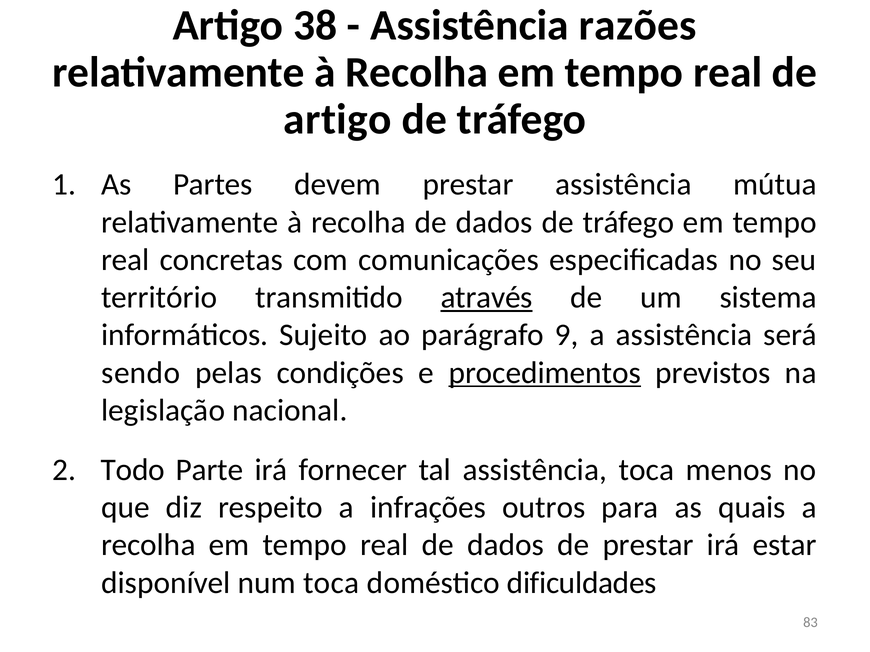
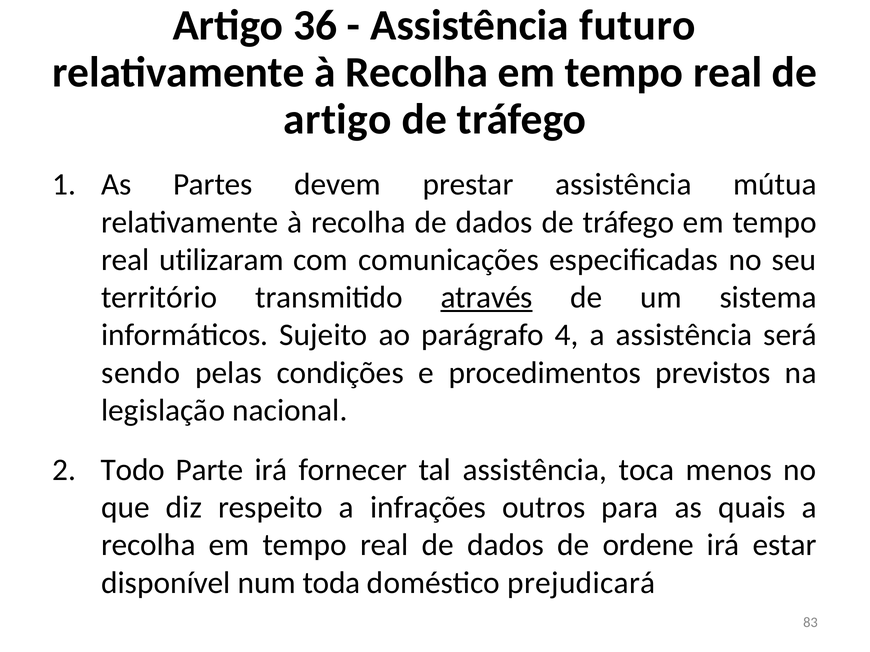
38: 38 -> 36
razões: razões -> futuro
concretas: concretas -> utilizaram
9: 9 -> 4
procedimentos underline: present -> none
de prestar: prestar -> ordene
num toca: toca -> toda
dificuldades: dificuldades -> prejudicará
